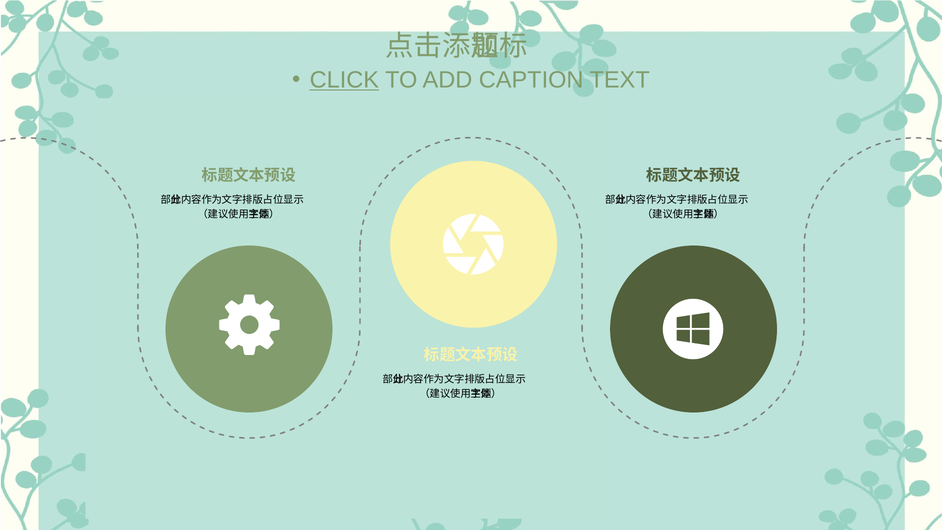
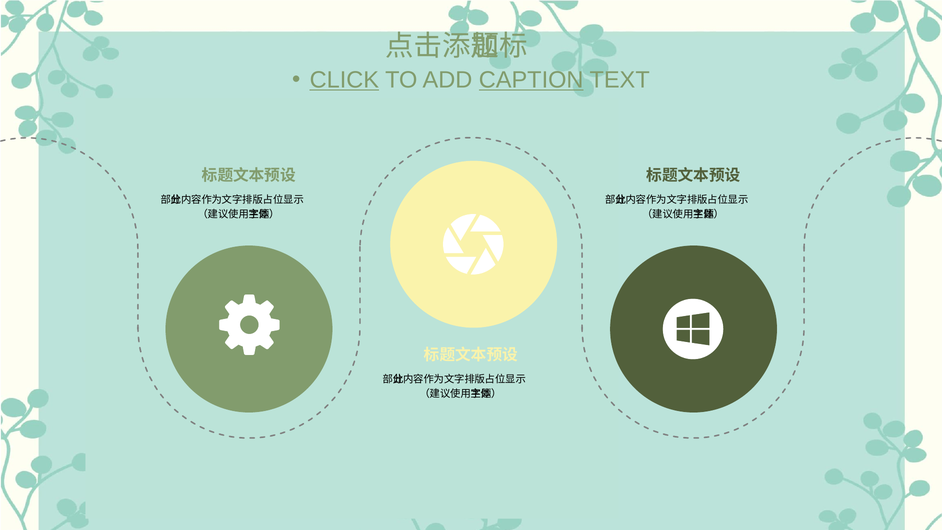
CAPTION underline: none -> present
